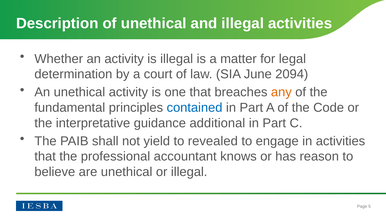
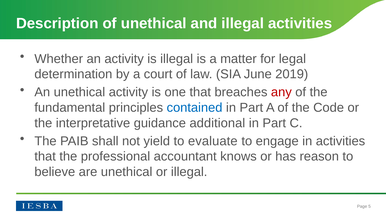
2094: 2094 -> 2019
any colour: orange -> red
revealed: revealed -> evaluate
